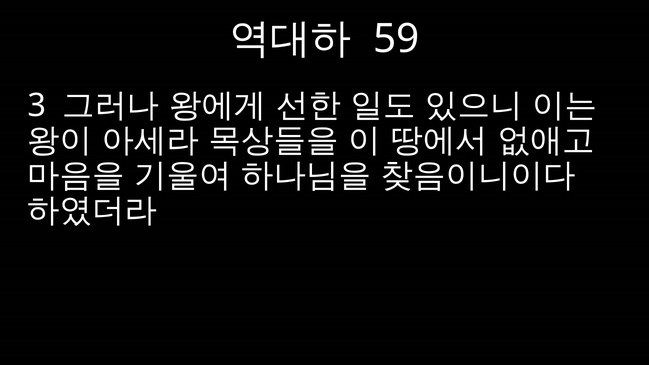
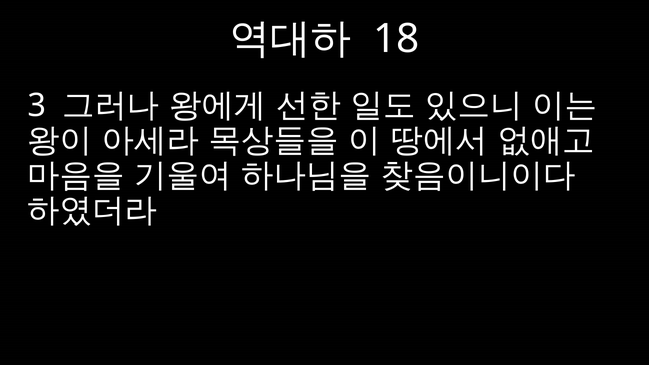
59: 59 -> 18
